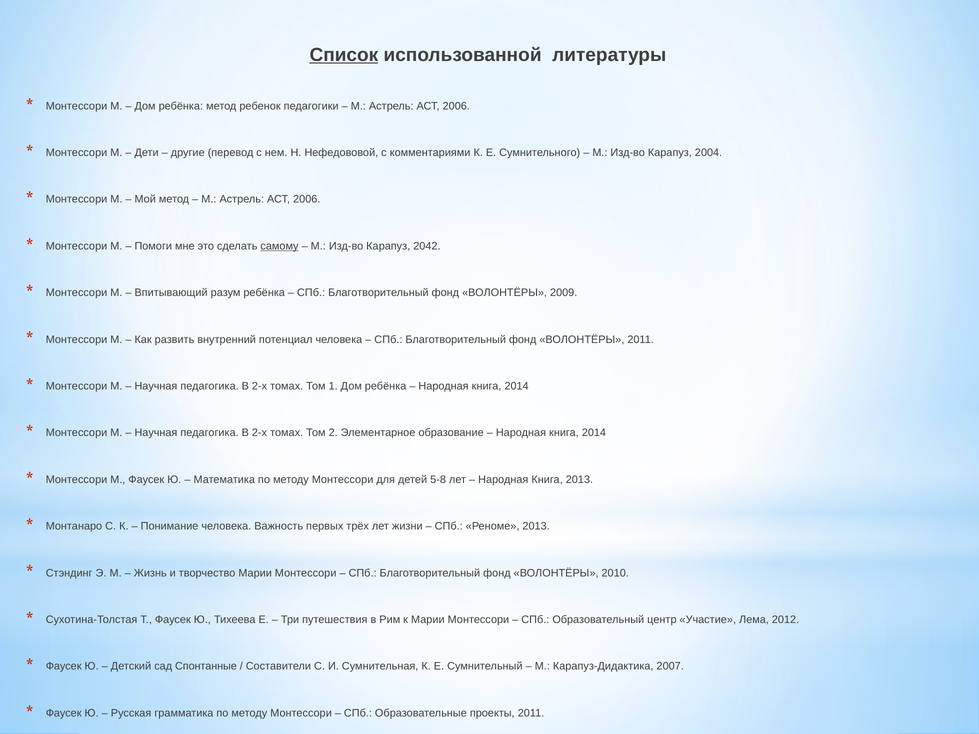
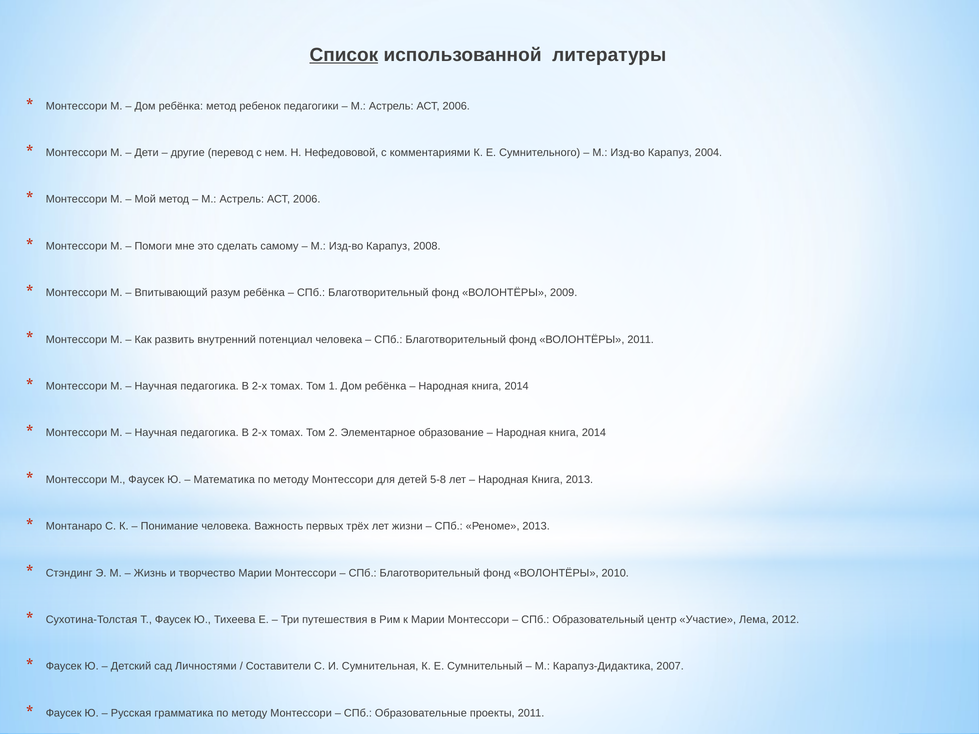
самому underline: present -> none
2042: 2042 -> 2008
Спонтанные: Спонтанные -> Личностями
